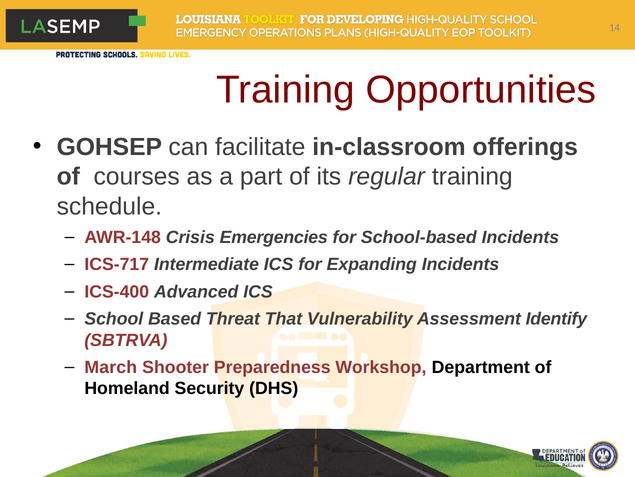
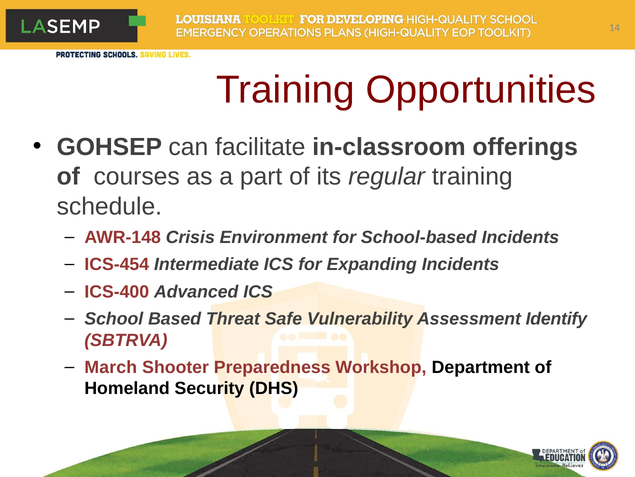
Emergencies: Emergencies -> Environment
ICS-717: ICS-717 -> ICS-454
That: That -> Safe
